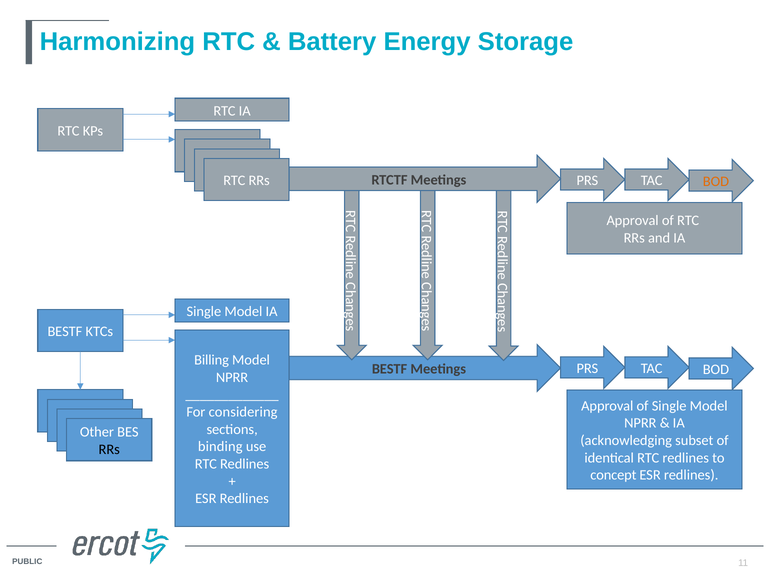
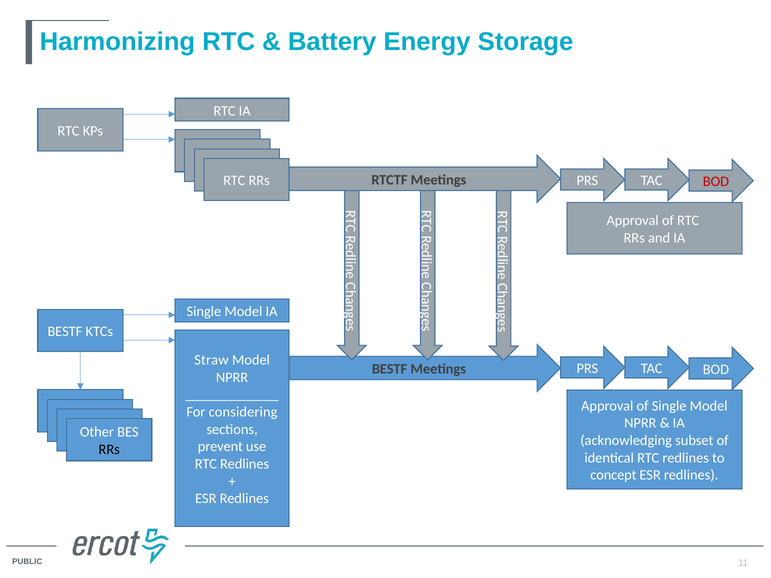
BOD at (716, 182) colour: orange -> red
Billing: Billing -> Straw
binding: binding -> prevent
